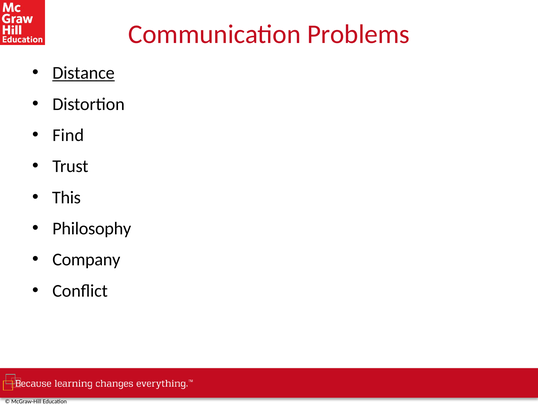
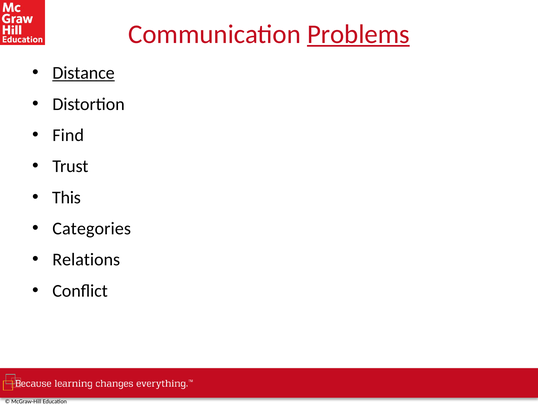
Problems underline: none -> present
Philosophy: Philosophy -> Categories
Company: Company -> Relations
